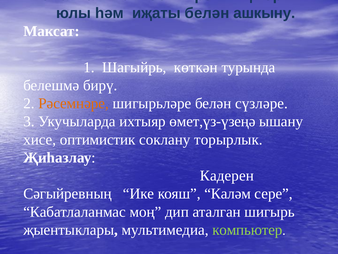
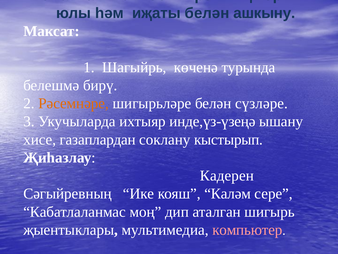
көткән: көткән -> көченә
өмет,үз-үзеңә: өмет,үз-үзеңә -> инде,үз-үзеңә
оптимистик: оптимистик -> газаплардан
торырлык: торырлык -> кыстырып
компьютер colour: light green -> pink
